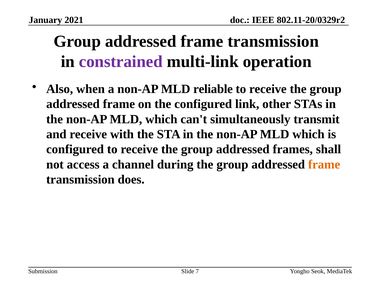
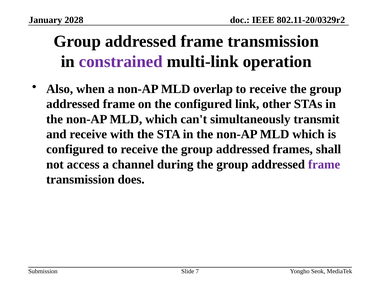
2021: 2021 -> 2028
reliable: reliable -> overlap
frame at (324, 164) colour: orange -> purple
